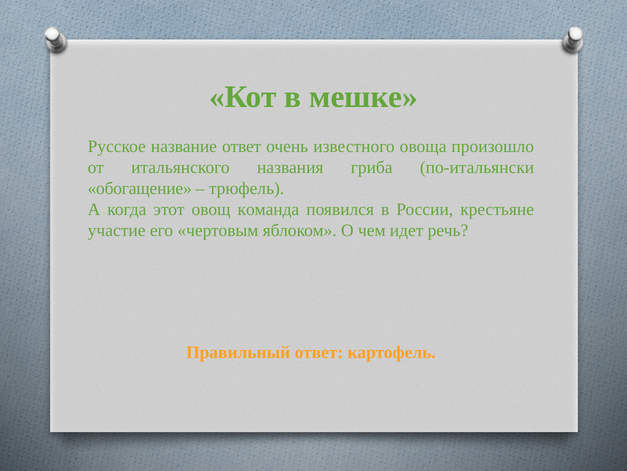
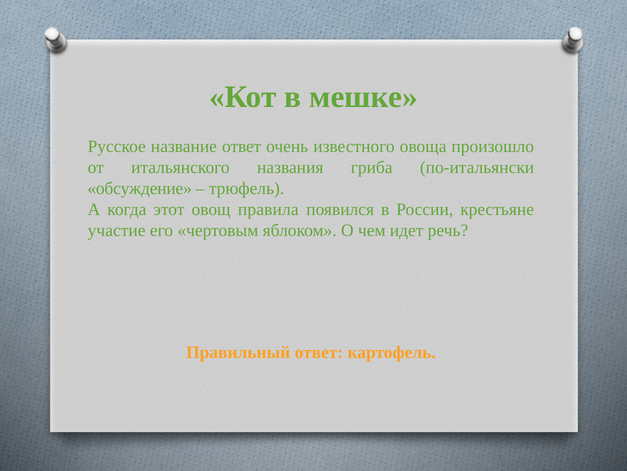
обогащение: обогащение -> обсуждение
команда: команда -> правила
